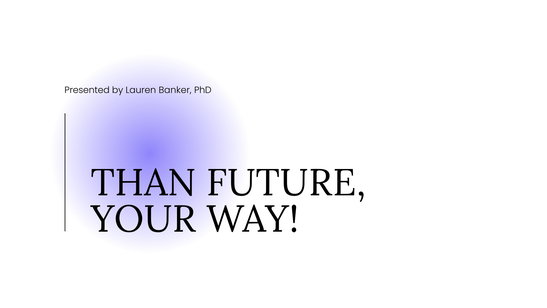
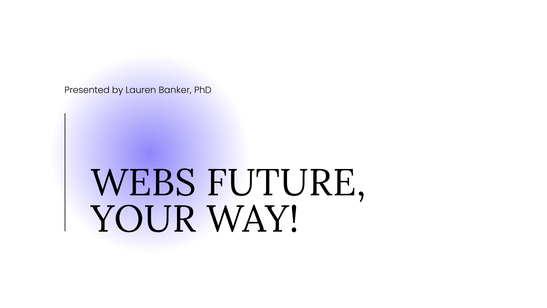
THAN: THAN -> WEBS
